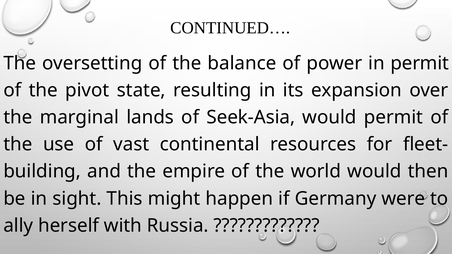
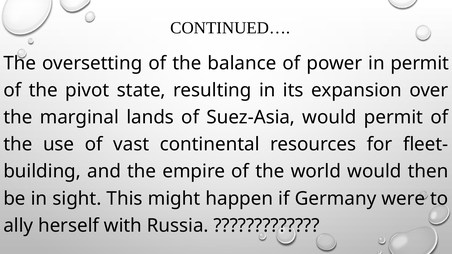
Seek-Asia: Seek-Asia -> Suez-Asia
